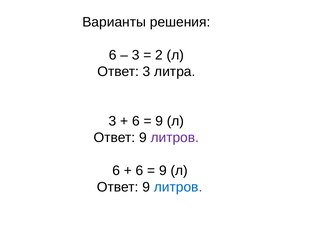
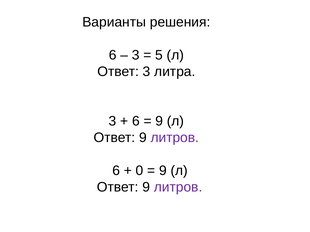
2: 2 -> 5
6 at (139, 171): 6 -> 0
литров at (178, 187) colour: blue -> purple
